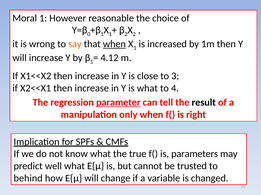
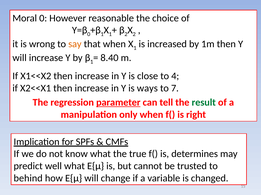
Moral 1: 1 -> 0
when at (114, 44) underline: present -> none
4.12: 4.12 -> 8.40
3: 3 -> 4
is what: what -> ways
4: 4 -> 7
result colour: black -> green
parameters: parameters -> determines
